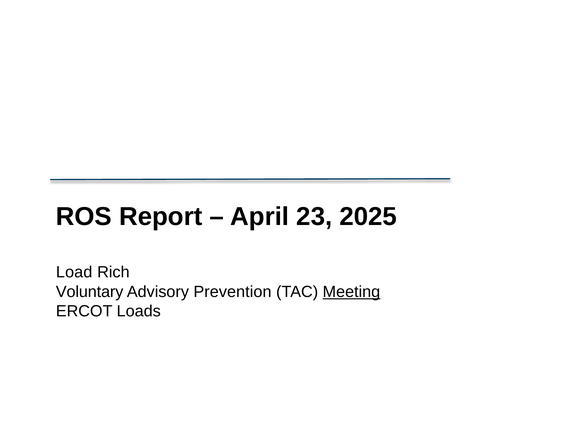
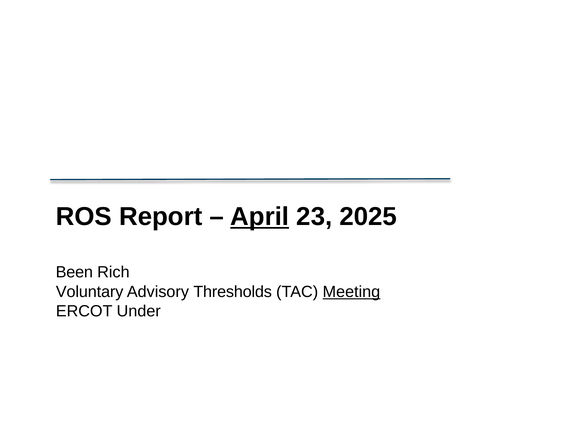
April underline: none -> present
Load: Load -> Been
Prevention: Prevention -> Thresholds
Loads: Loads -> Under
